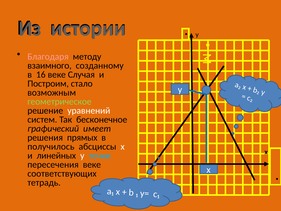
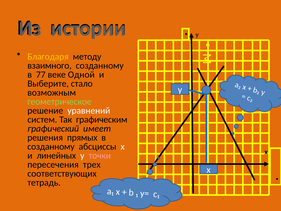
Благодаря colour: pink -> yellow
16: 16 -> 77
Случая: Случая -> Одной
Построим: Построим -> Выберите
бесконечное: бесконечное -> графическим
получилось at (51, 146): получилось -> созданному
точки colour: light blue -> pink
пересечения веке: веке -> трех
